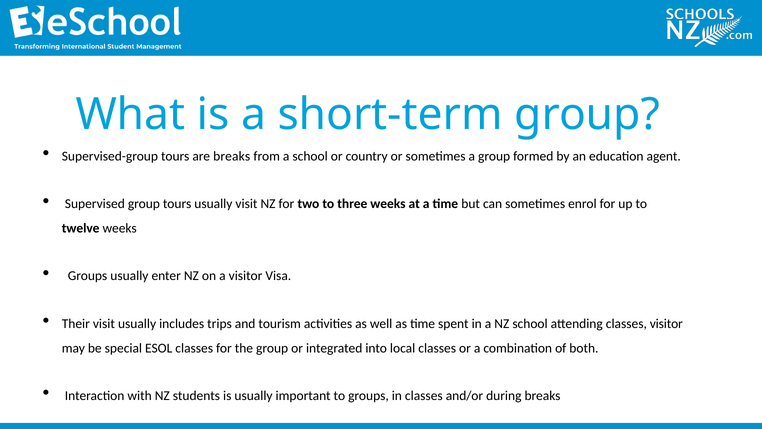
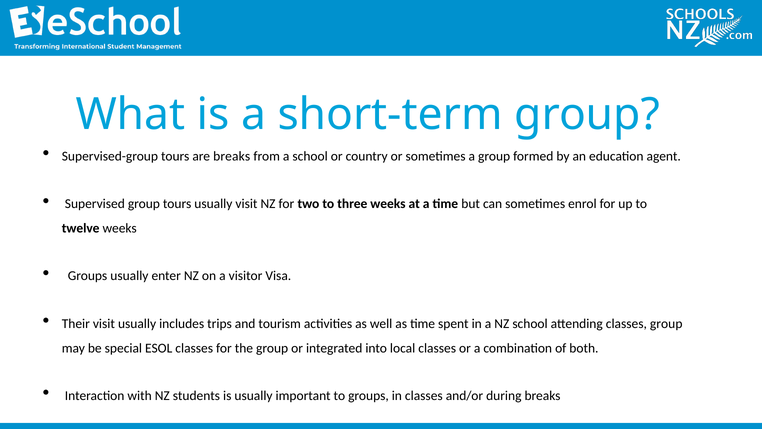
classes visitor: visitor -> group
